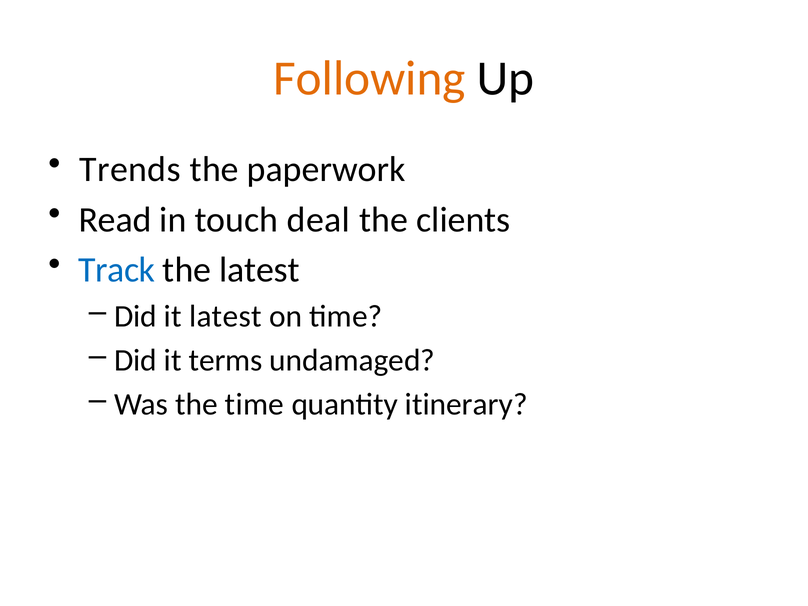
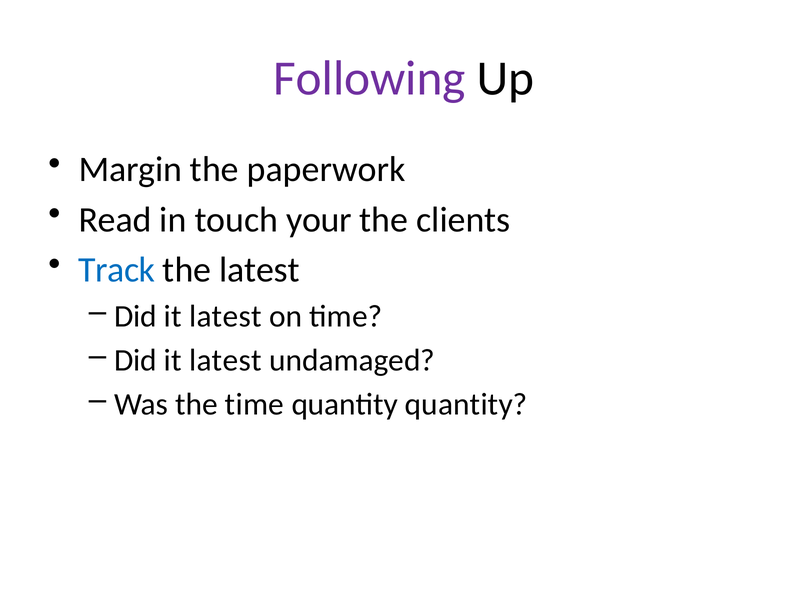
Following colour: orange -> purple
Trends: Trends -> Margin
deal: deal -> your
terms at (226, 360): terms -> latest
quantity itinerary: itinerary -> quantity
